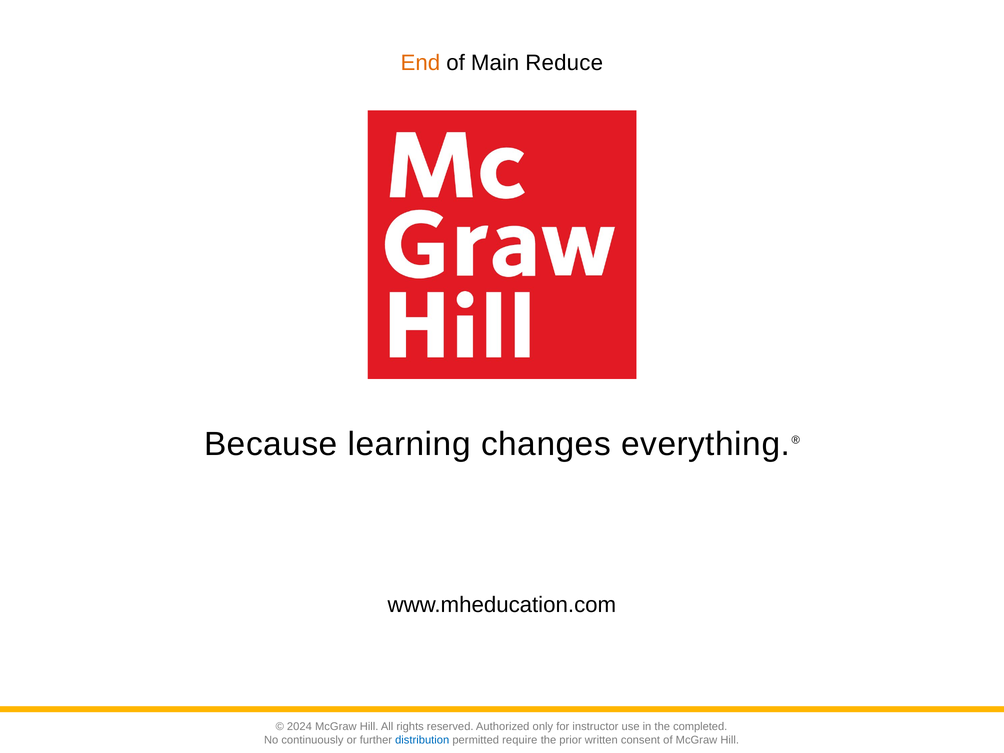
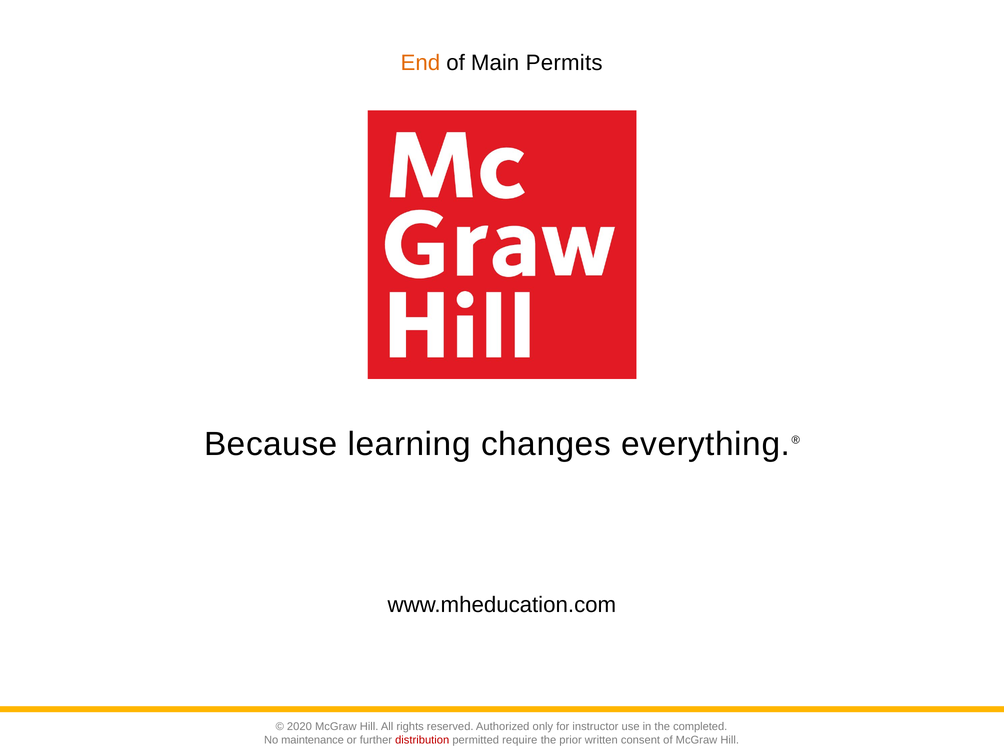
Reduce: Reduce -> Permits
2024: 2024 -> 2020
continuously: continuously -> maintenance
distribution colour: blue -> red
